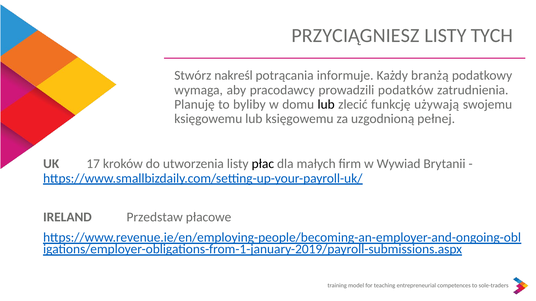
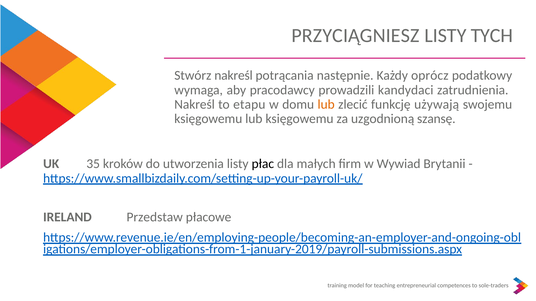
informuje: informuje -> następnie
branżą: branżą -> oprócz
podatków: podatków -> kandydaci
Planuję at (195, 105): Planuję -> Nakreśl
byliby: byliby -> etapu
lub at (326, 105) colour: black -> orange
pełnej: pełnej -> szansę
17: 17 -> 35
